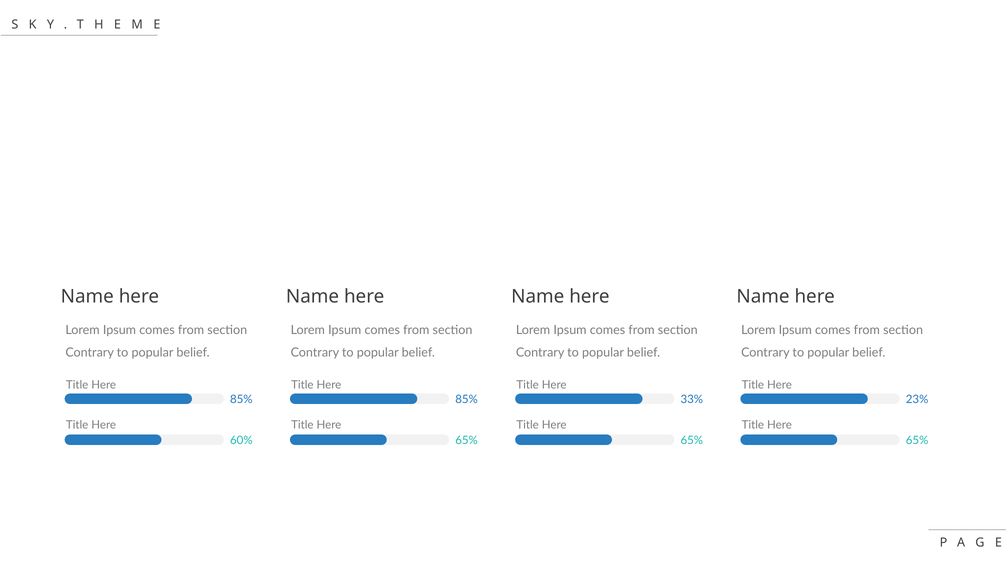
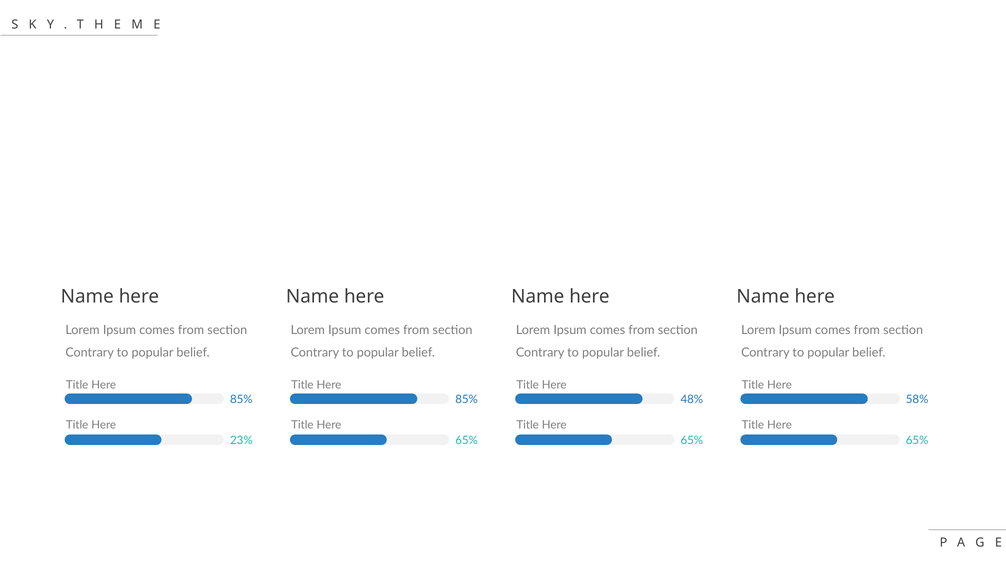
33%: 33% -> 48%
23%: 23% -> 58%
60%: 60% -> 23%
